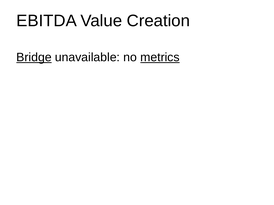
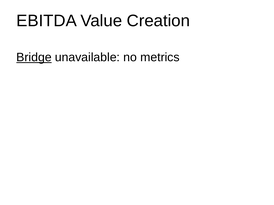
metrics underline: present -> none
